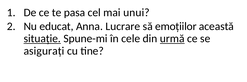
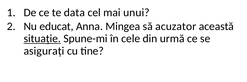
pasa: pasa -> data
Lucrare: Lucrare -> Mingea
emoțiilor: emoțiilor -> acuzator
urmă underline: present -> none
